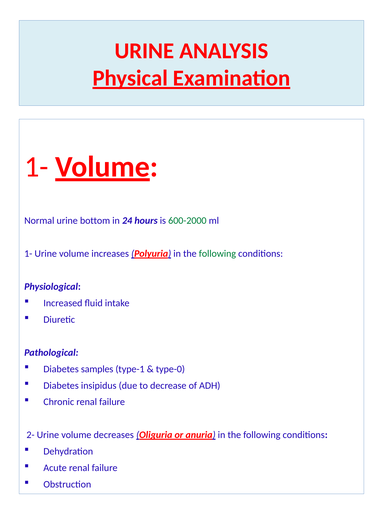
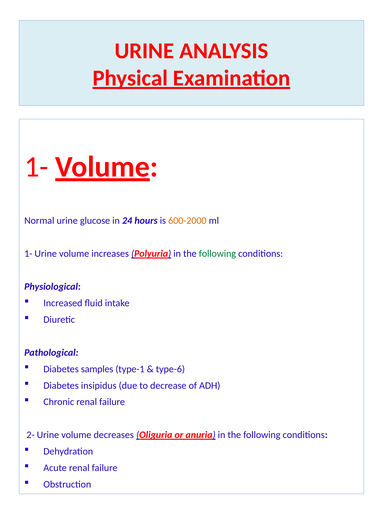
bottom: bottom -> glucose
600-2000 colour: green -> orange
type-0: type-0 -> type-6
